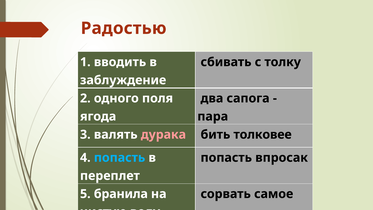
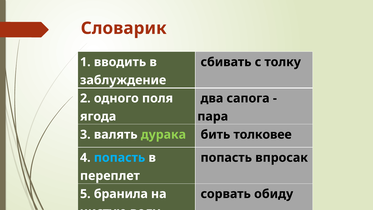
Радостью: Радостью -> Словарик
дурака colour: pink -> light green
самое: самое -> обиду
